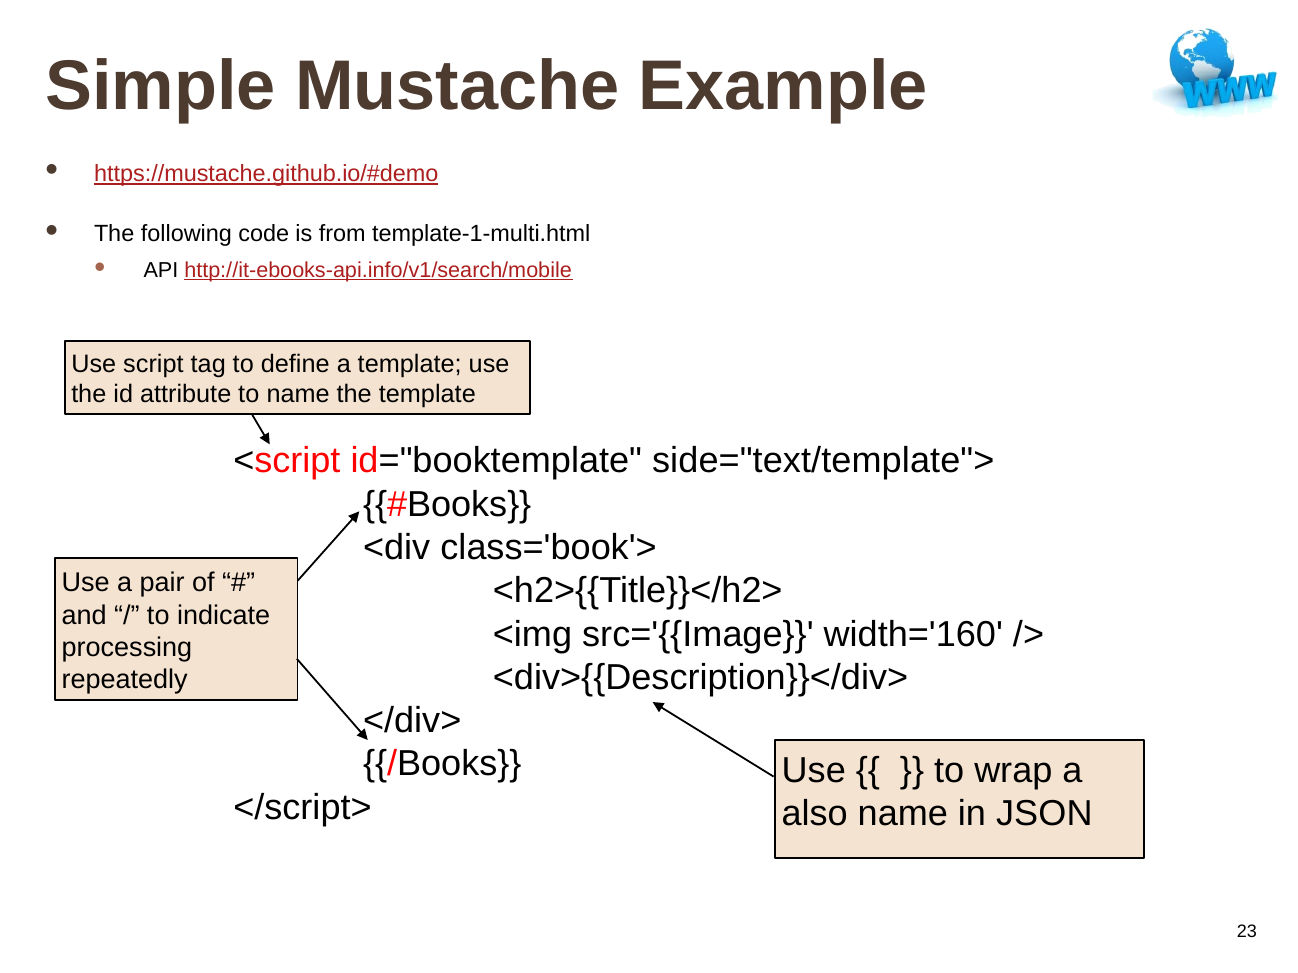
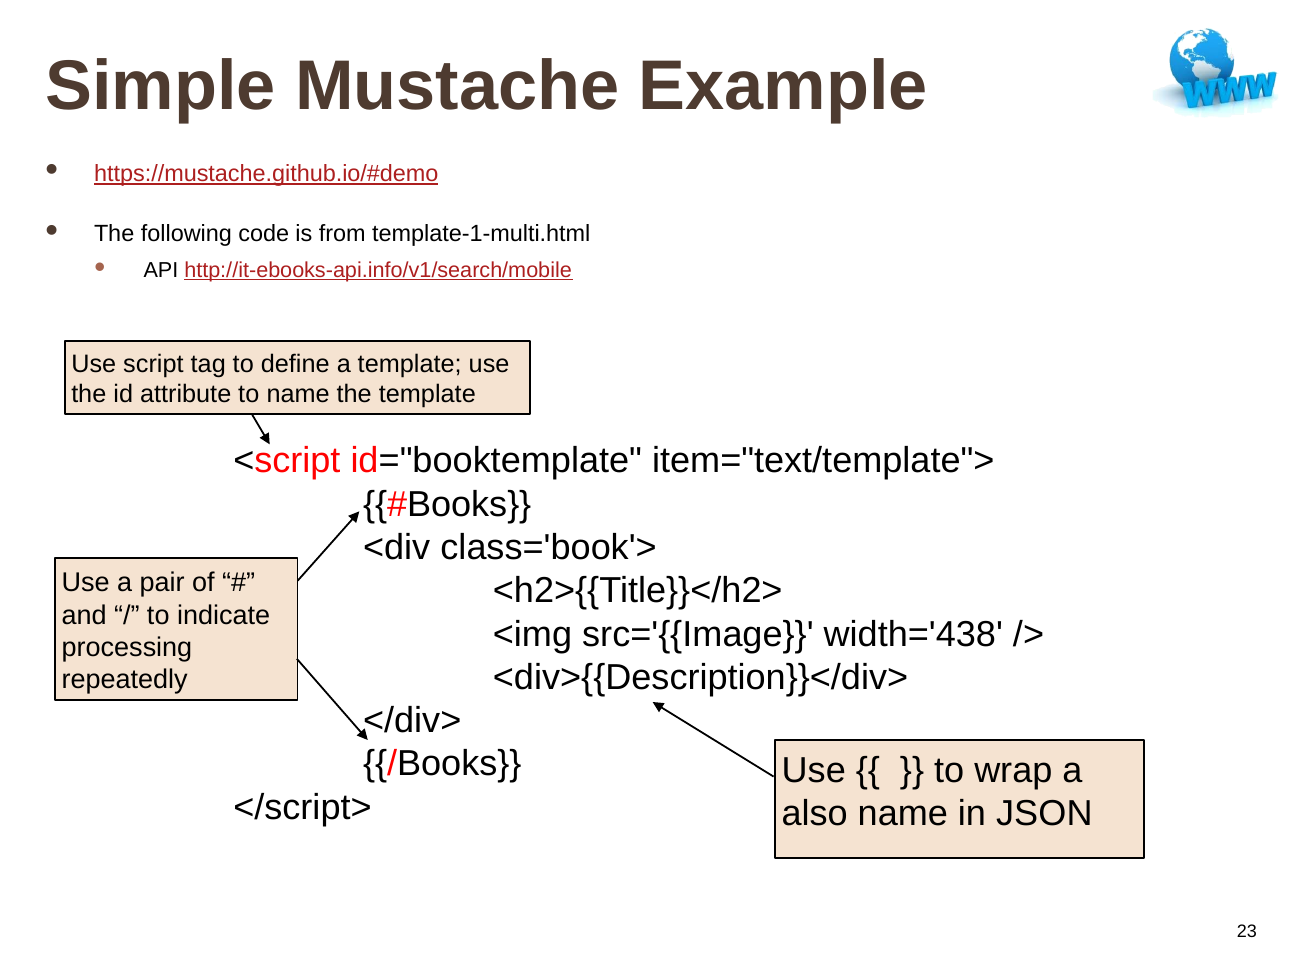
side="text/template">: side="text/template"> -> item="text/template">
width='160: width='160 -> width='438
